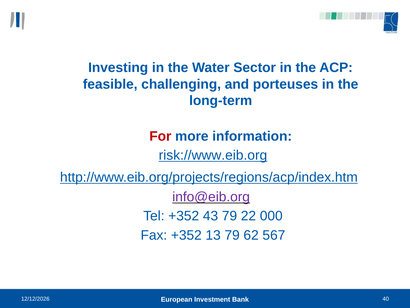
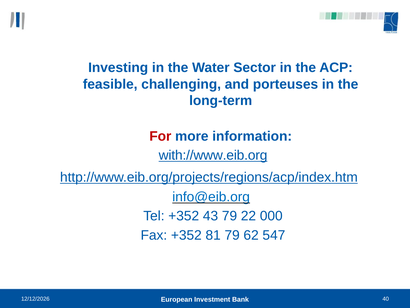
risk://www.eib.org: risk://www.eib.org -> with://www.eib.org
info@eib.org colour: purple -> blue
13: 13 -> 81
567: 567 -> 547
